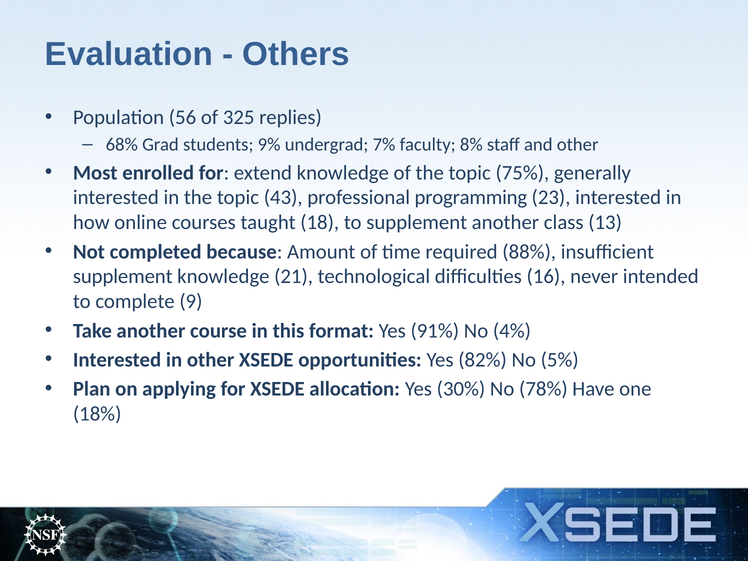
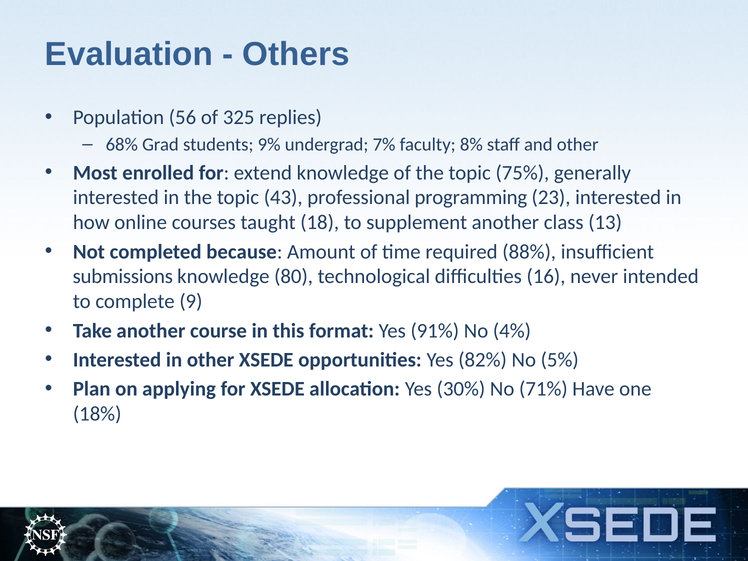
supplement at (123, 277): supplement -> submissions
21: 21 -> 80
78%: 78% -> 71%
